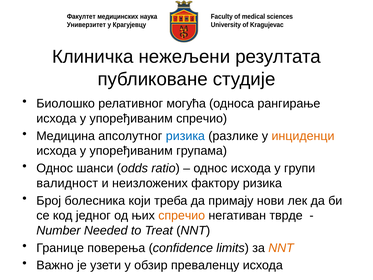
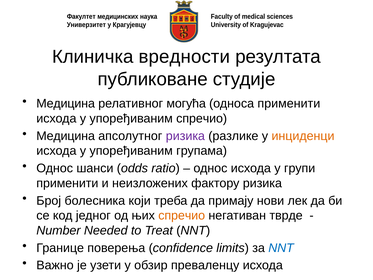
нежељени: нежељени -> вредности
Биолошко at (66, 104): Биолошко -> Медицина
односа рангирање: рангирање -> применити
ризика at (185, 136) colour: blue -> purple
валидност at (67, 183): валидност -> применити
NNT at (281, 248) colour: orange -> blue
